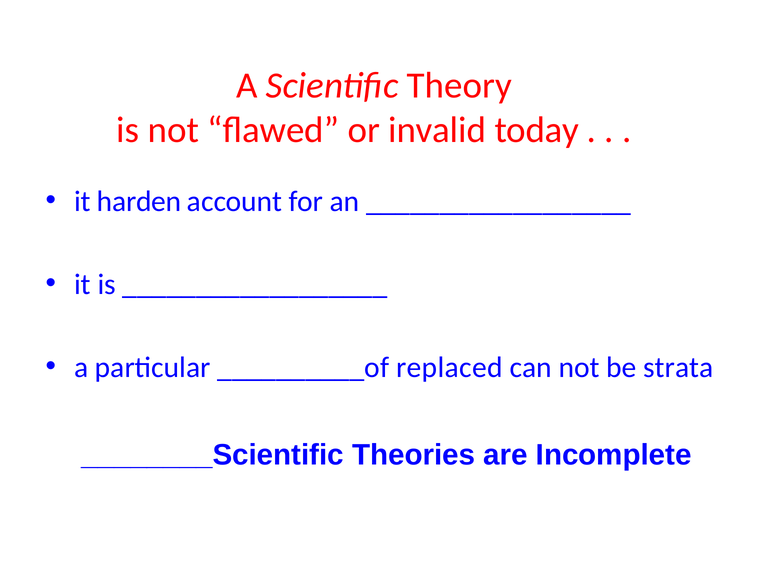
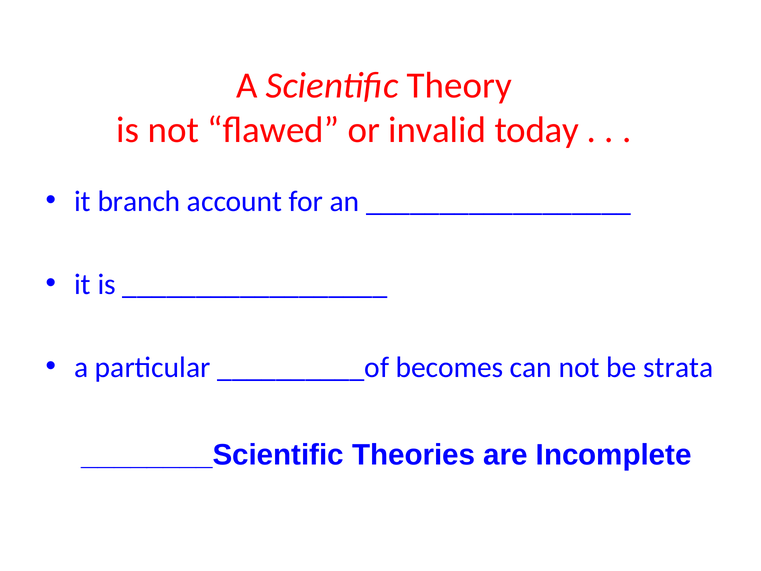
harden: harden -> branch
replaced: replaced -> becomes
